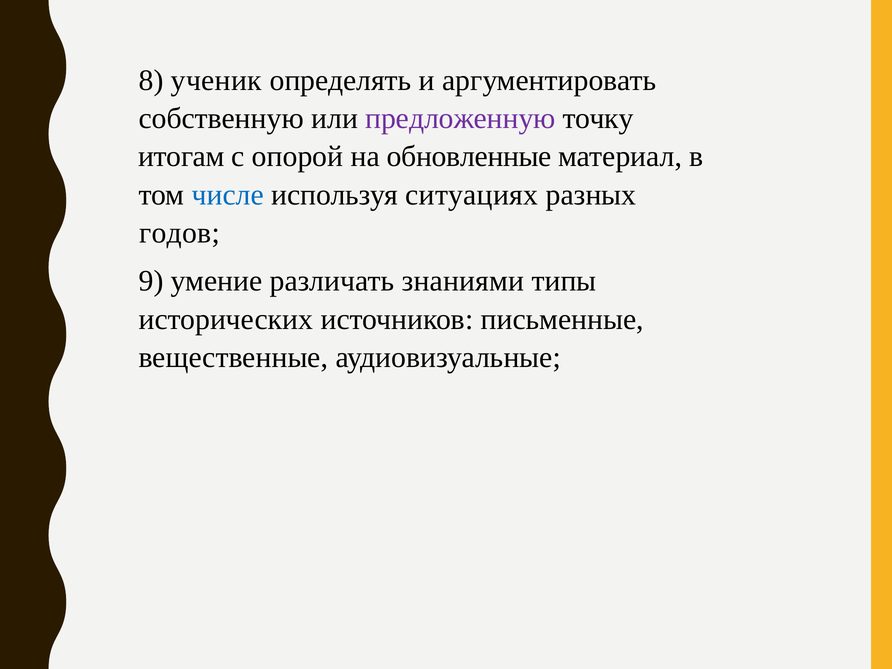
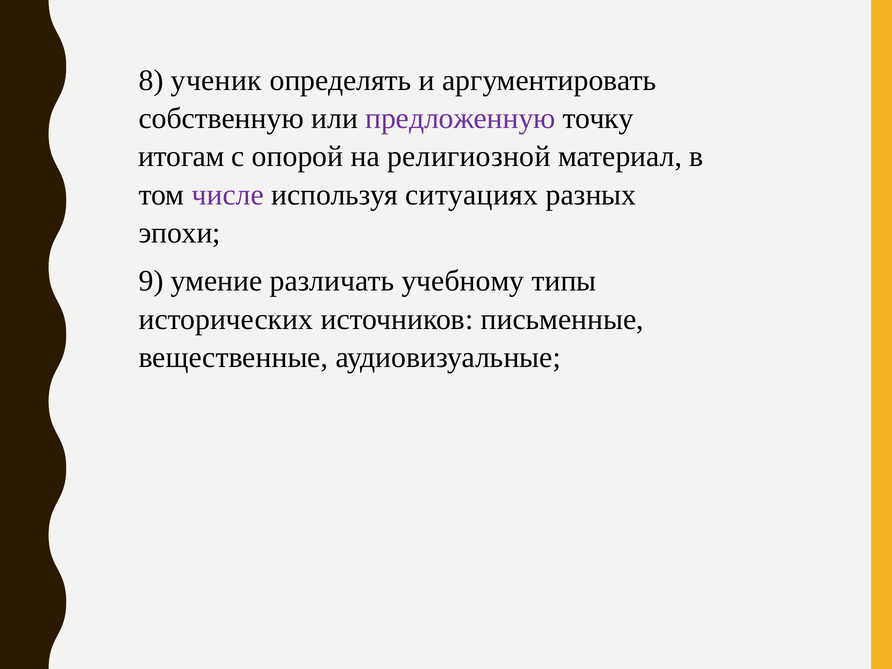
обновленные: обновленные -> религиозной
числе colour: blue -> purple
годов: годов -> эпохи
знаниями: знаниями -> учебному
